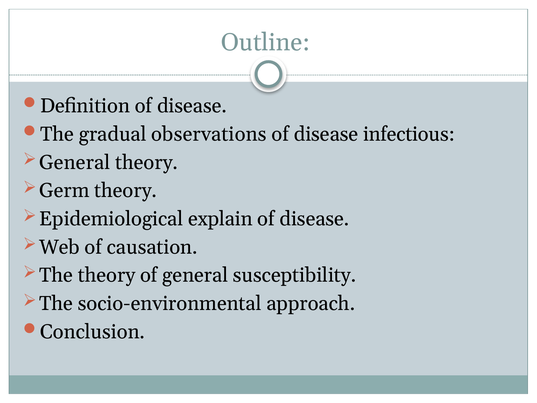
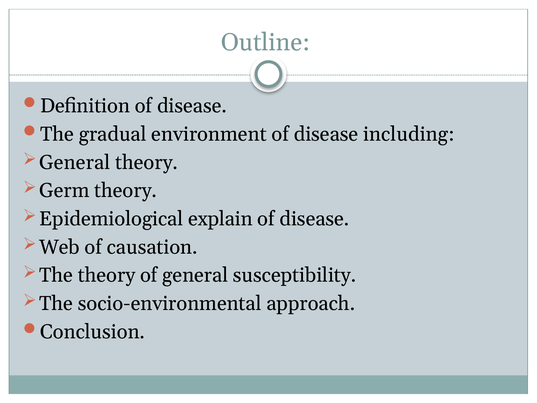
observations: observations -> environment
infectious: infectious -> including
